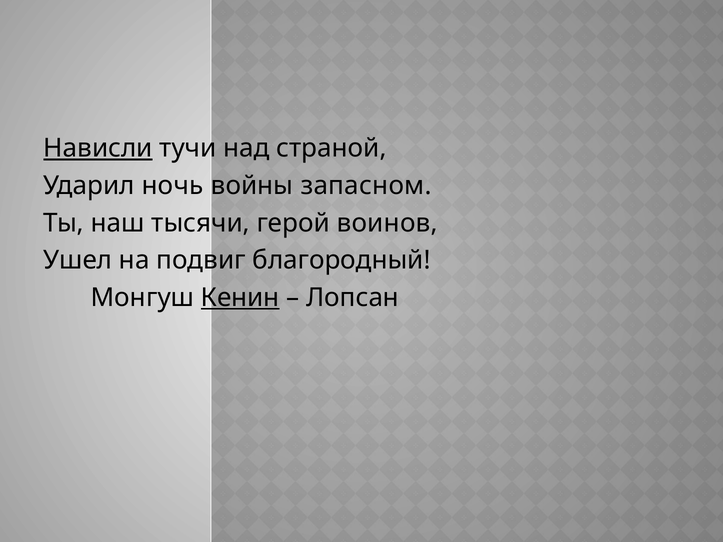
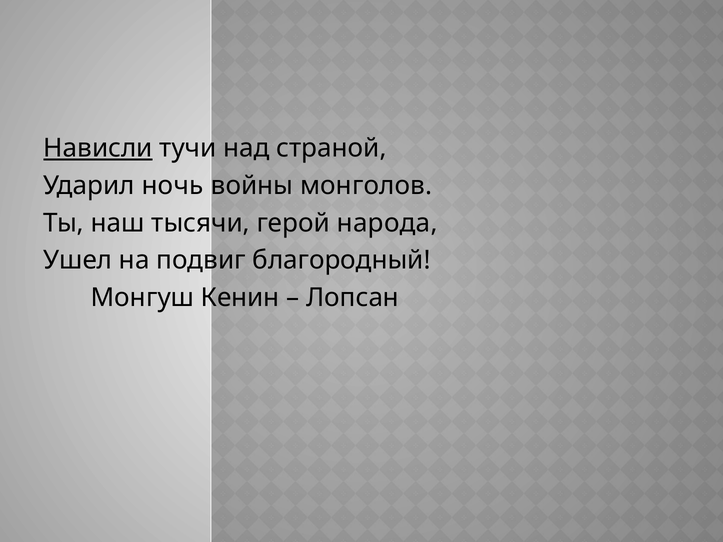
запасном: запасном -> монголов
воинов: воинов -> народа
Кенин underline: present -> none
